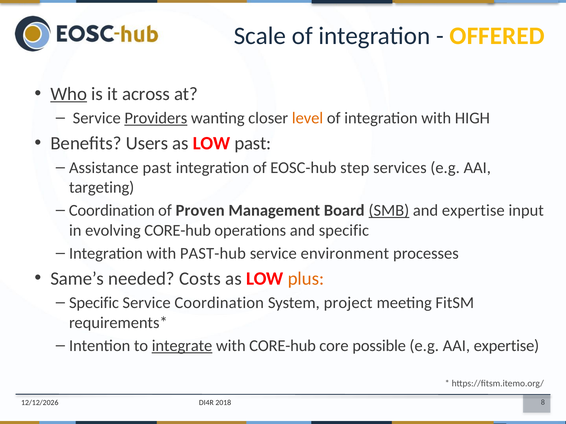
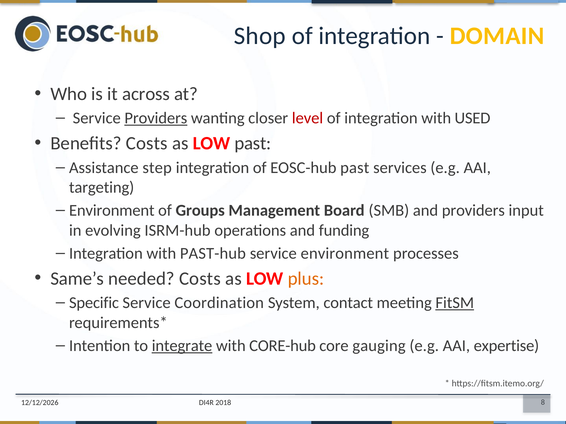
Scale: Scale -> Shop
OFFERED: OFFERED -> DOMAIN
Who underline: present -> none
level colour: orange -> red
HIGH: HIGH -> USED
Benefits Users: Users -> Costs
Assistance past: past -> step
EOSC-hub step: step -> past
Coordination at (112, 211): Coordination -> Environment
Proven: Proven -> Groups
SMB underline: present -> none
and expertise: expertise -> providers
evolving CORE-hub: CORE-hub -> ISRM-hub
and specific: specific -> funding
project: project -> contact
FitSM underline: none -> present
possible: possible -> gauging
